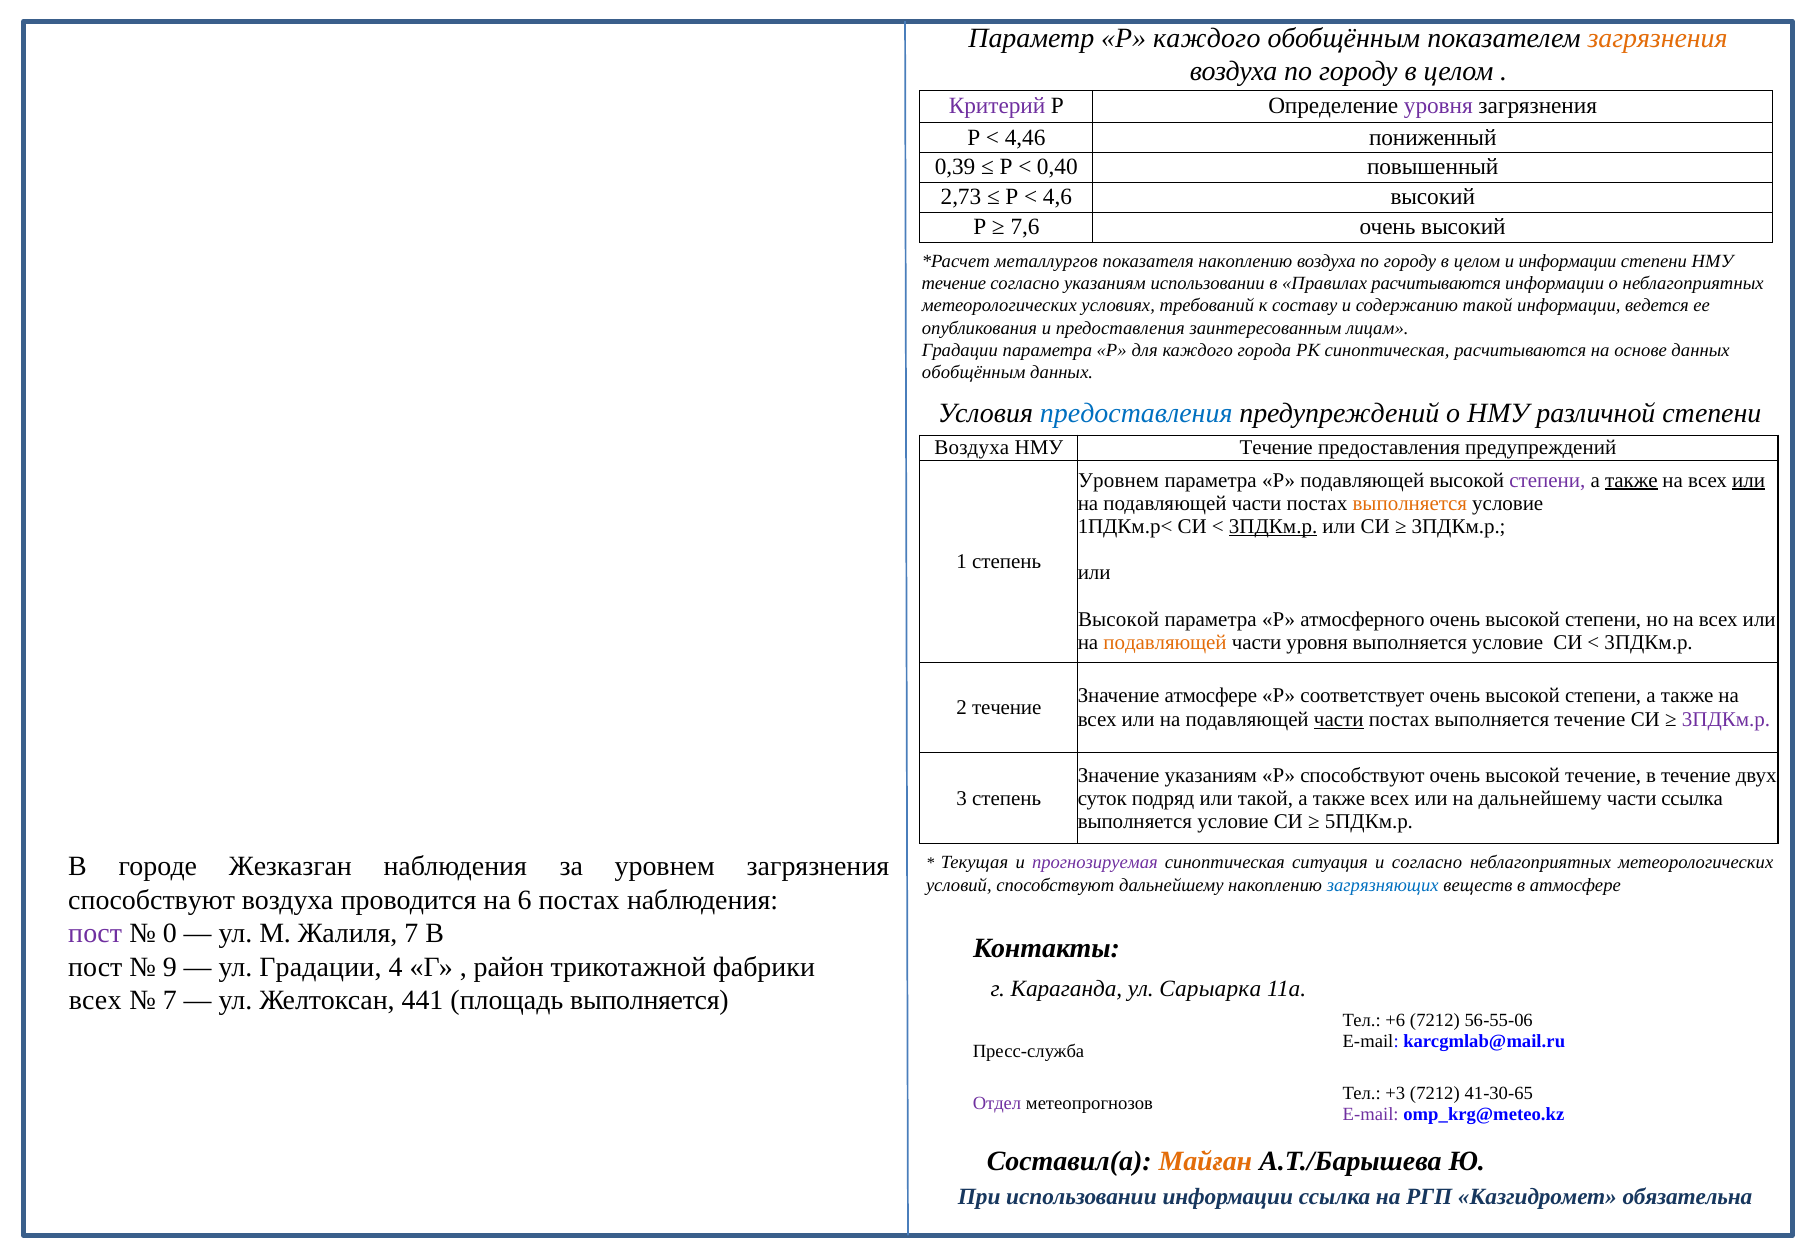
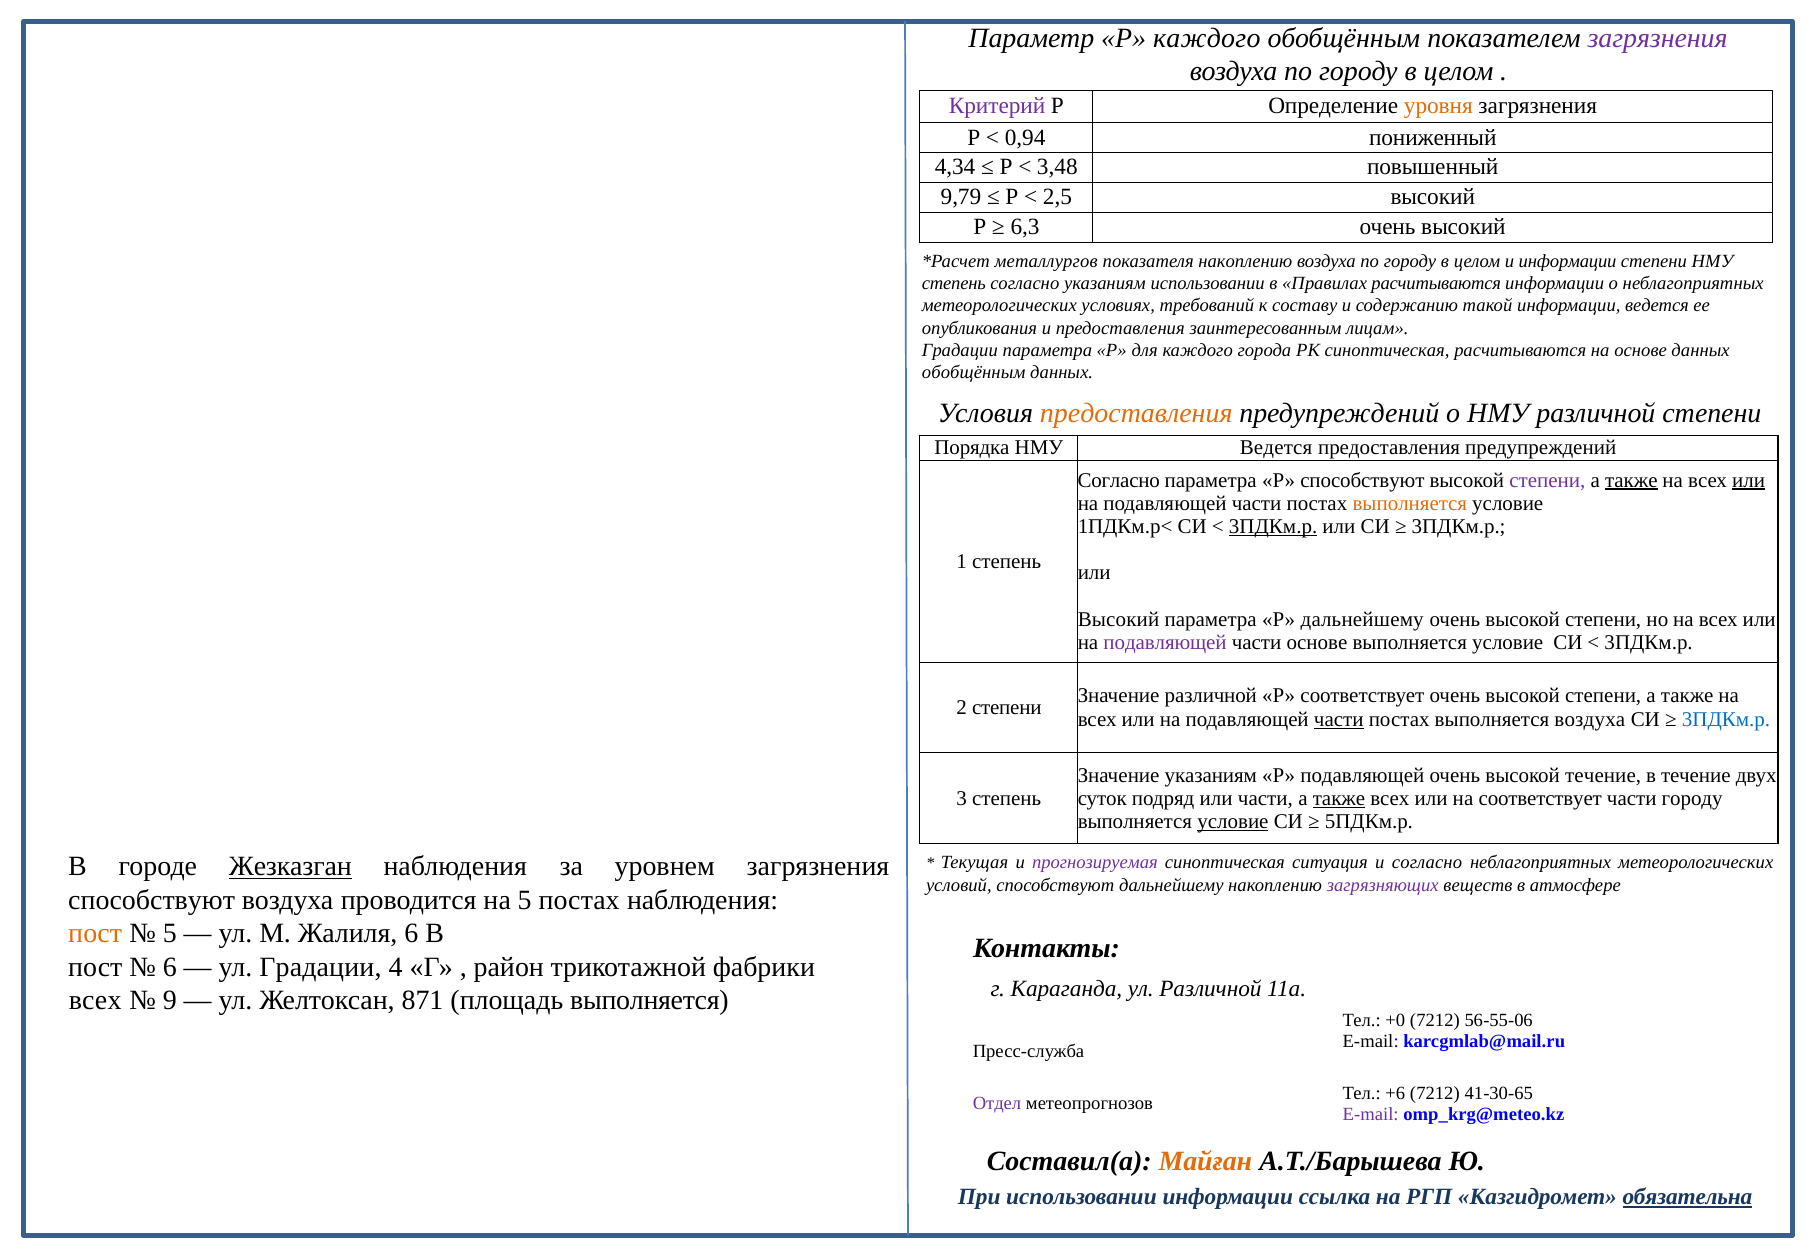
загрязнения at (1658, 38) colour: orange -> purple
уровня at (1438, 105) colour: purple -> orange
4,46: 4,46 -> 0,94
0,39: 0,39 -> 4,34
0,40: 0,40 -> 3,48
2,73: 2,73 -> 9,79
4,6: 4,6 -> 2,5
7,6: 7,6 -> 6,3
течение at (954, 284): течение -> степень
предоставления at (1136, 413) colour: blue -> orange
Воздуха at (972, 448): Воздуха -> Порядка
Течение at (1276, 448): Течение -> Ведется
Уровнем at (1119, 480): Уровнем -> Согласно
Р подавляющей: подавляющей -> способствуют
Высокой at (1119, 620): Высокой -> Высокий
Р атмосферного: атмосферного -> дальнейшему
подавляющей at (1165, 643) colour: orange -> purple
части уровня: уровня -> основе
Значение атмосфере: атмосфере -> различной
2 течение: течение -> степени
выполняется течение: течение -> воздуха
3ПДКм.р at (1726, 719) colour: purple -> blue
Р способствуют: способствуют -> подавляющей
или такой: такой -> части
также at (1339, 799) underline: none -> present
на дальнейшему: дальнейшему -> соответствует
части ссылка: ссылка -> городу
условие at (1233, 822) underline: none -> present
Жезказган underline: none -> present
загрязняющих colour: blue -> purple
на 6: 6 -> 5
пост at (95, 934) colour: purple -> orange
0 at (170, 934): 0 -> 5
Жалиля 7: 7 -> 6
9 at (170, 967): 9 -> 6
ул Сарыарка: Сарыарка -> Различной
7 at (170, 1001): 7 -> 9
441: 441 -> 871
+6: +6 -> +0
+3: +3 -> +6
обязательна underline: none -> present
